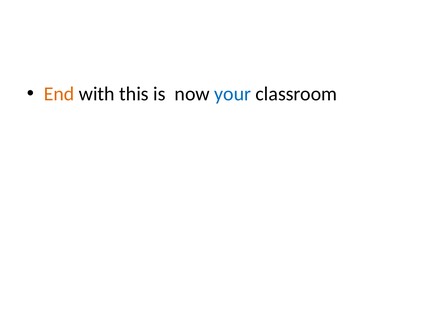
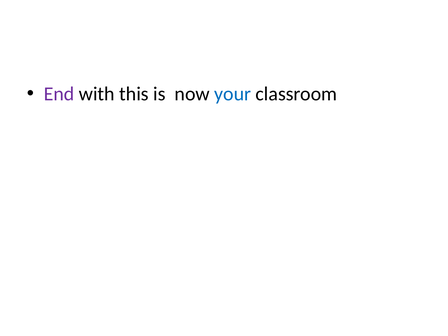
End colour: orange -> purple
